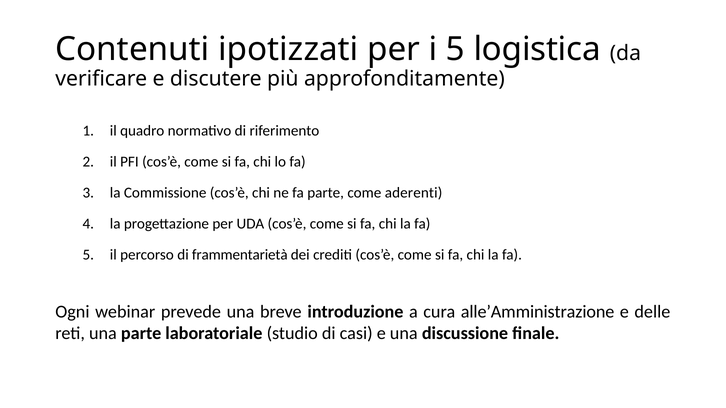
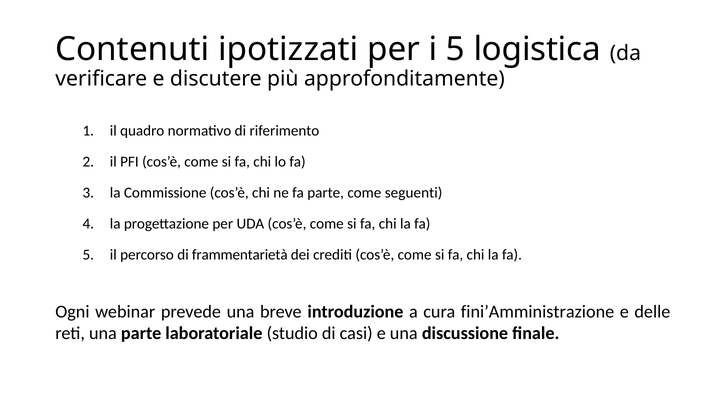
aderenti: aderenti -> seguenti
alle’Amministrazione: alle’Amministrazione -> fini’Amministrazione
